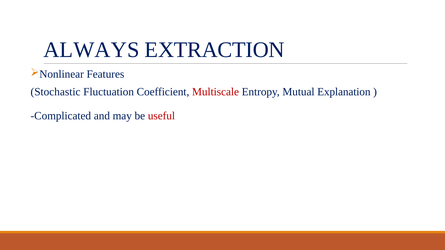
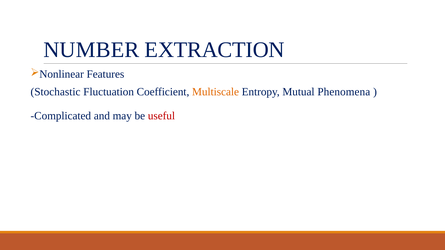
ALWAYS: ALWAYS -> NUMBER
Multiscale colour: red -> orange
Explanation: Explanation -> Phenomena
